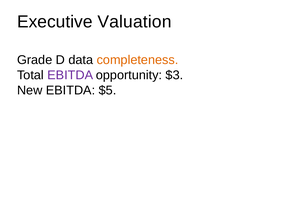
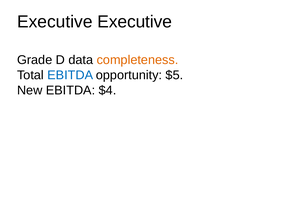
Executive Valuation: Valuation -> Executive
EBITDA at (70, 75) colour: purple -> blue
$3: $3 -> $5
$5: $5 -> $4
